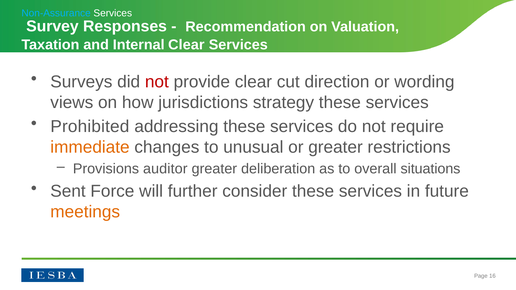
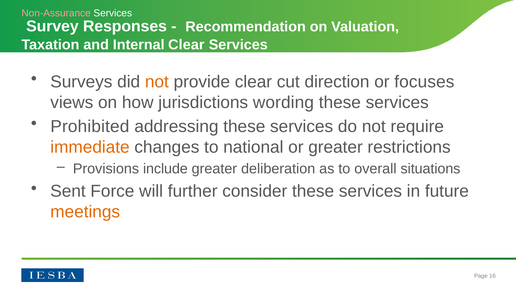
Non-Assurance colour: light blue -> pink
not at (157, 82) colour: red -> orange
wording: wording -> focuses
strategy: strategy -> wording
unusual: unusual -> national
auditor: auditor -> include
